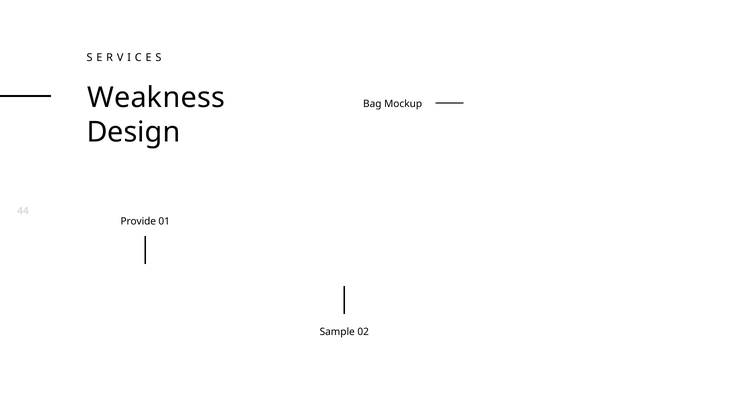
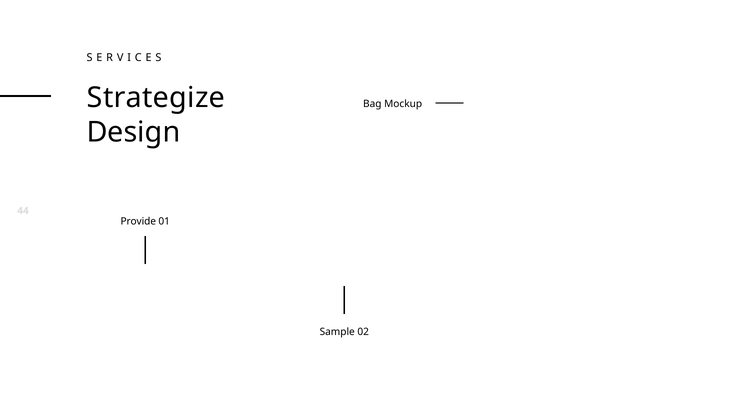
Weakness: Weakness -> Strategize
